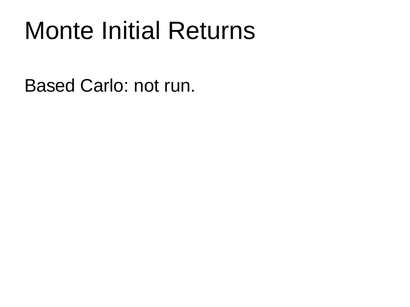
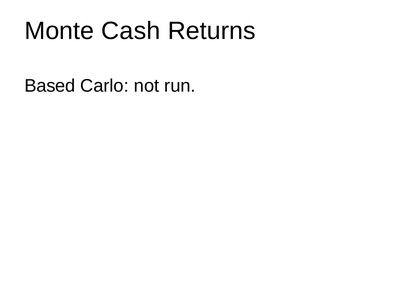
Initial: Initial -> Cash
